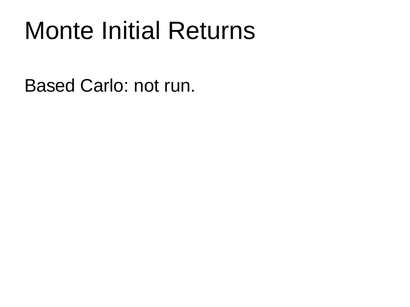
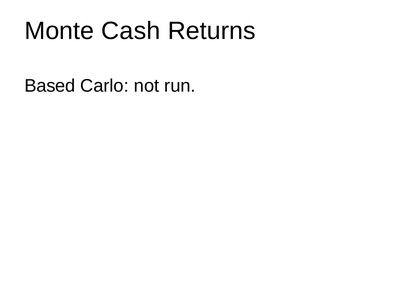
Initial: Initial -> Cash
